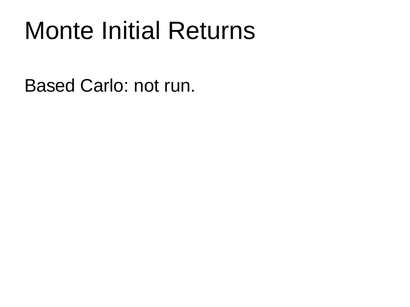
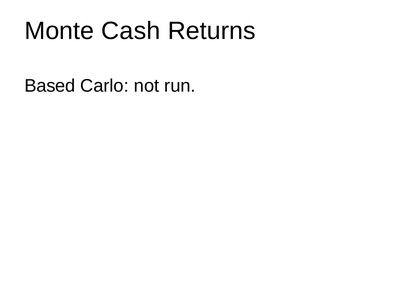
Initial: Initial -> Cash
